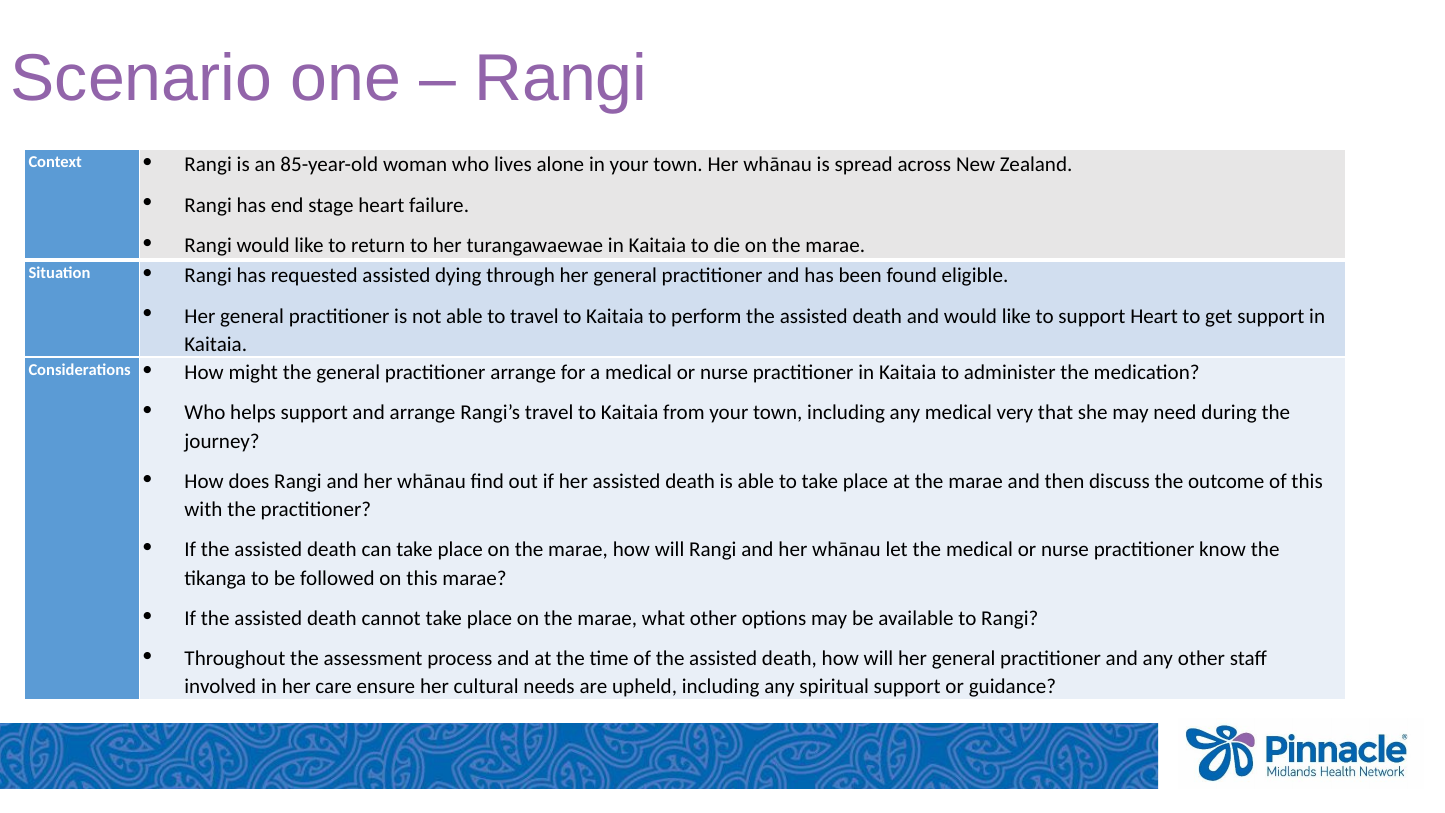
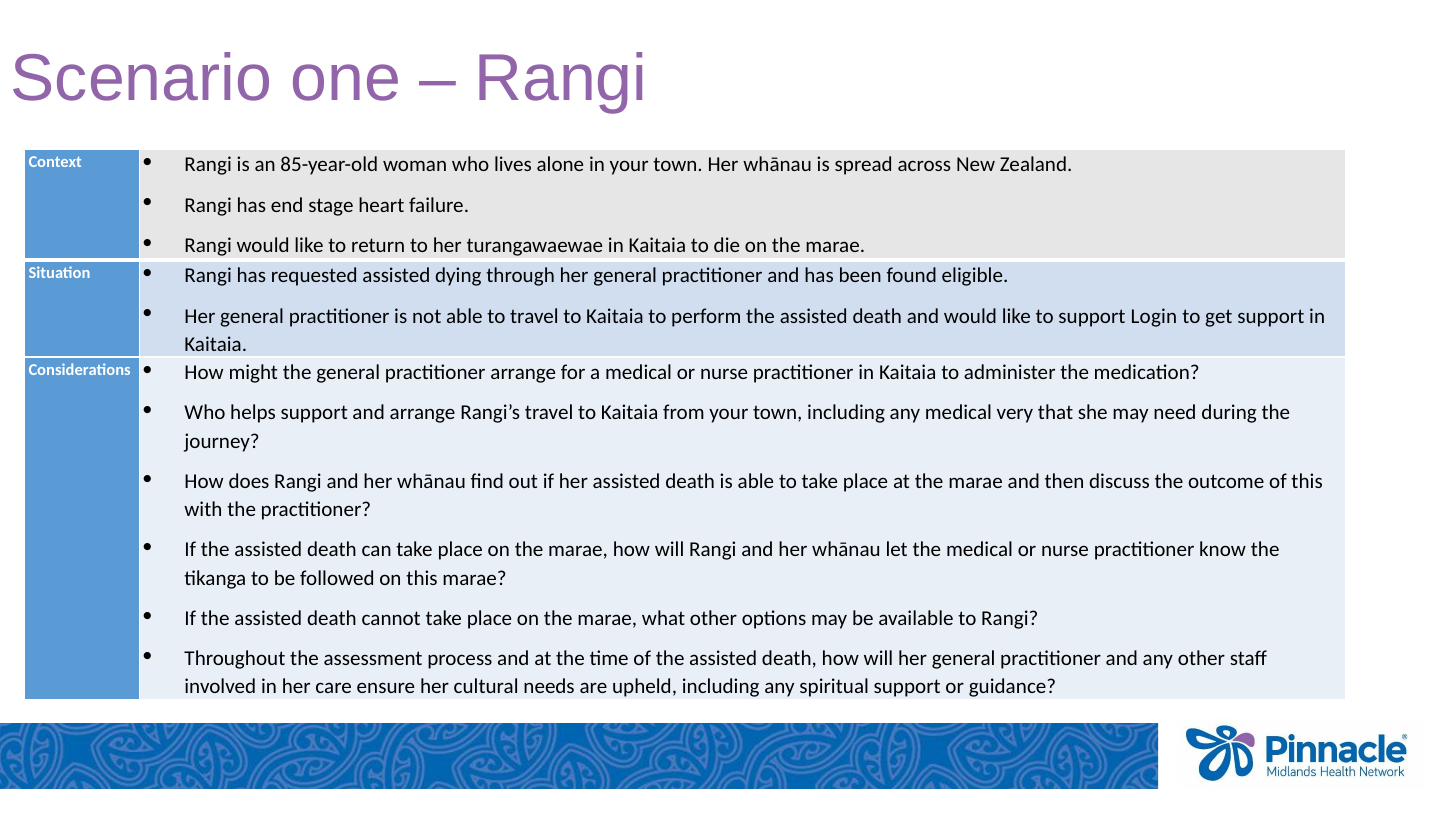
support Heart: Heart -> Login
